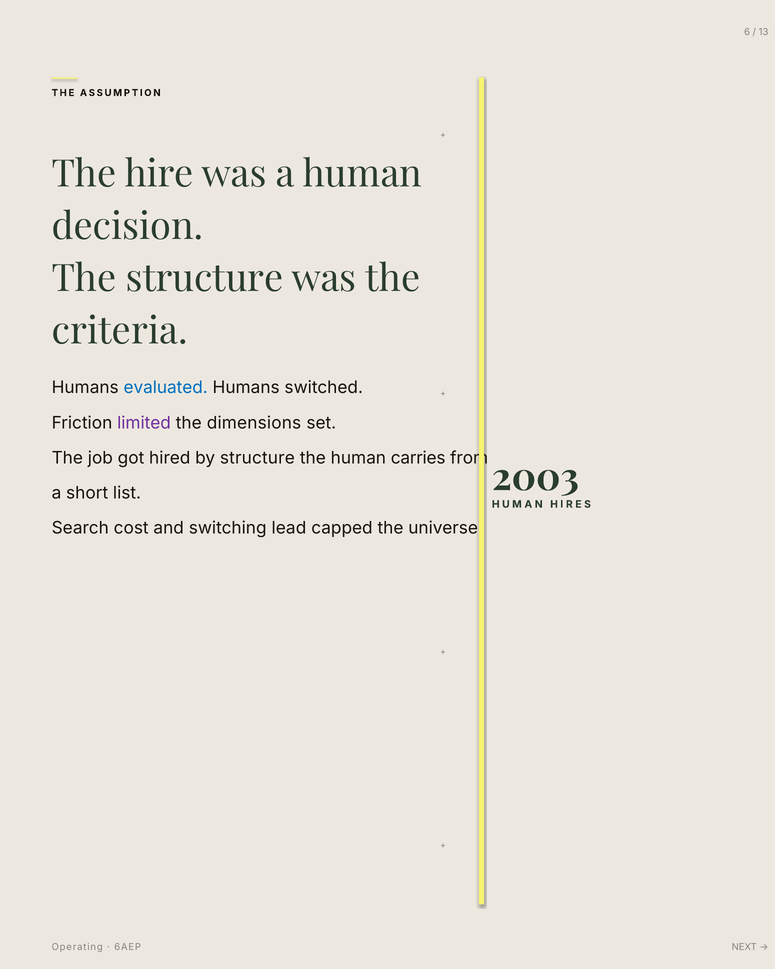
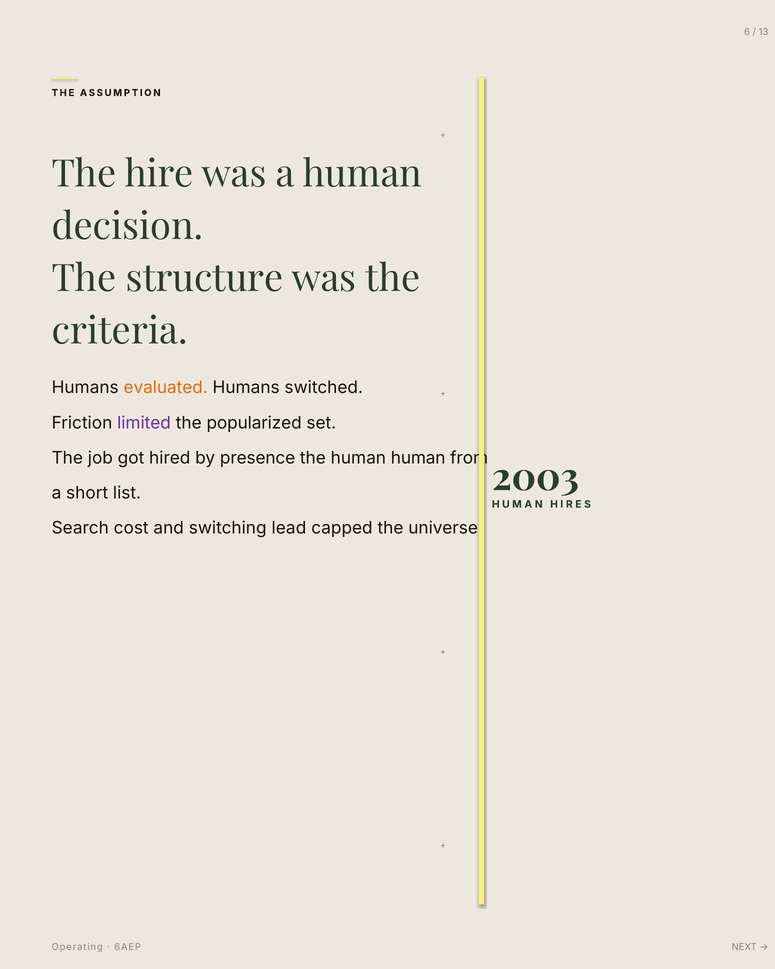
evaluated colour: blue -> orange
dimensions: dimensions -> popularized
by structure: structure -> presence
human carries: carries -> human
